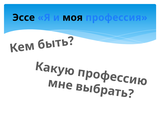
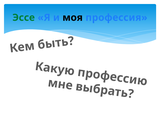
Эссе colour: black -> green
